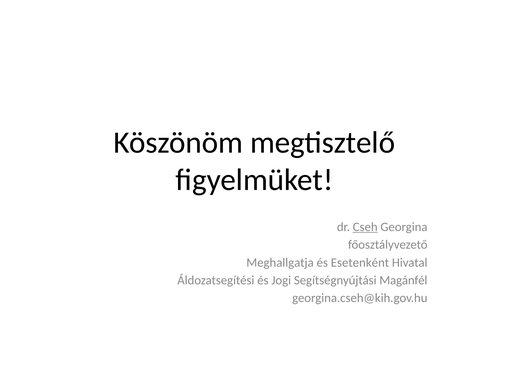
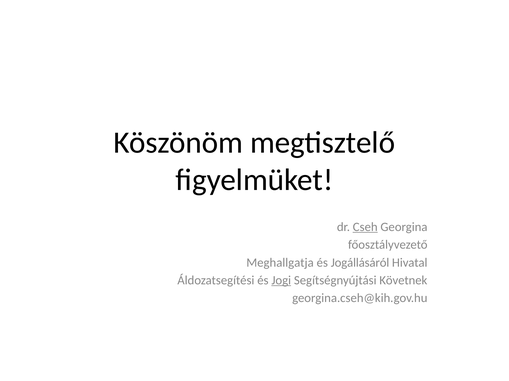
Esetenként: Esetenként -> Jogállásáról
Jogi underline: none -> present
Magánfél: Magánfél -> Követnek
